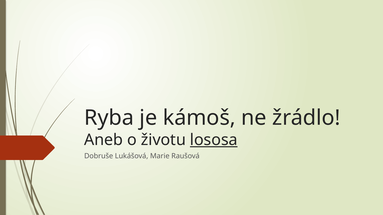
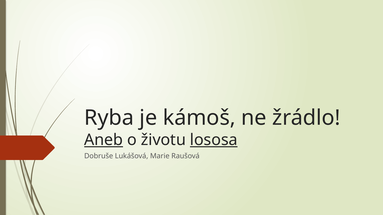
Aneb underline: none -> present
